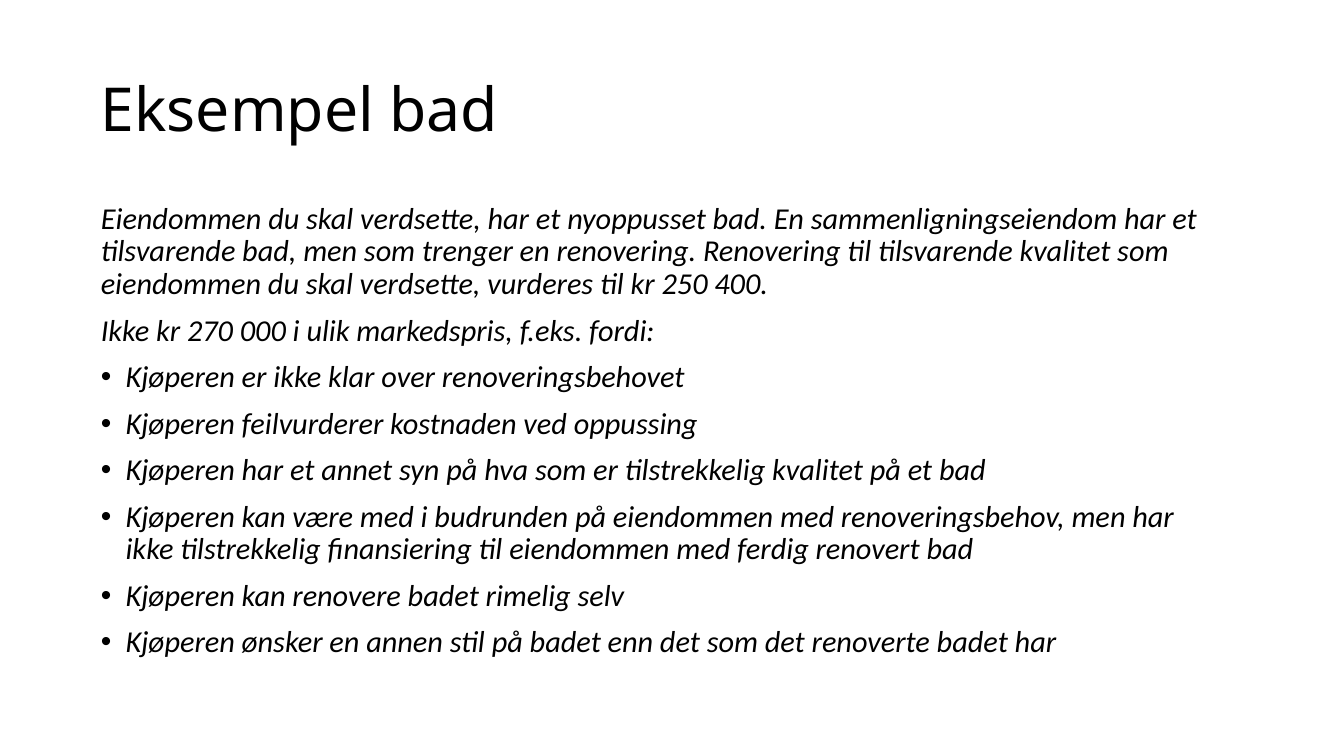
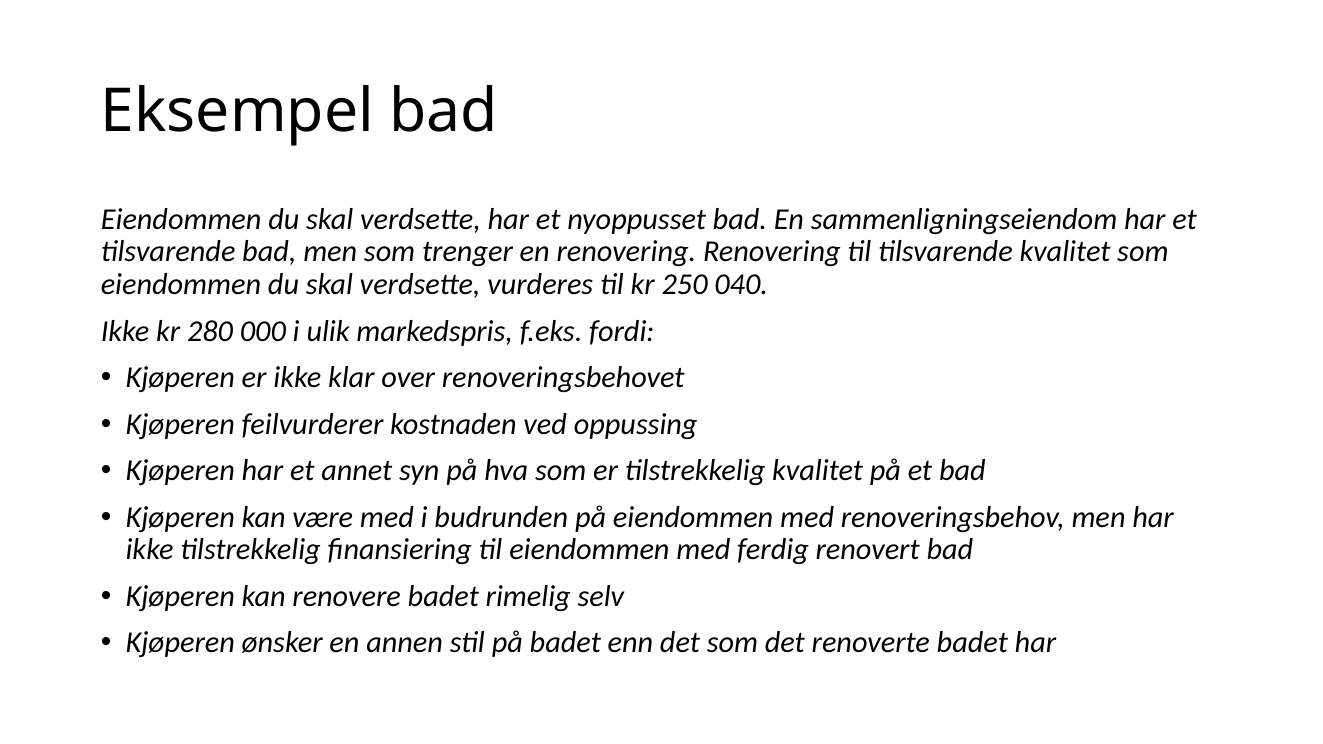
400: 400 -> 040
270: 270 -> 280
